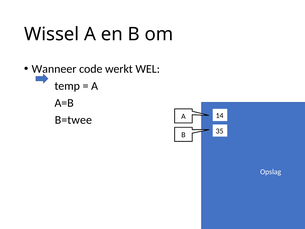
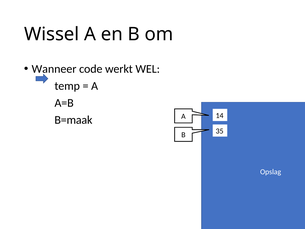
B=twee: B=twee -> B=maak
